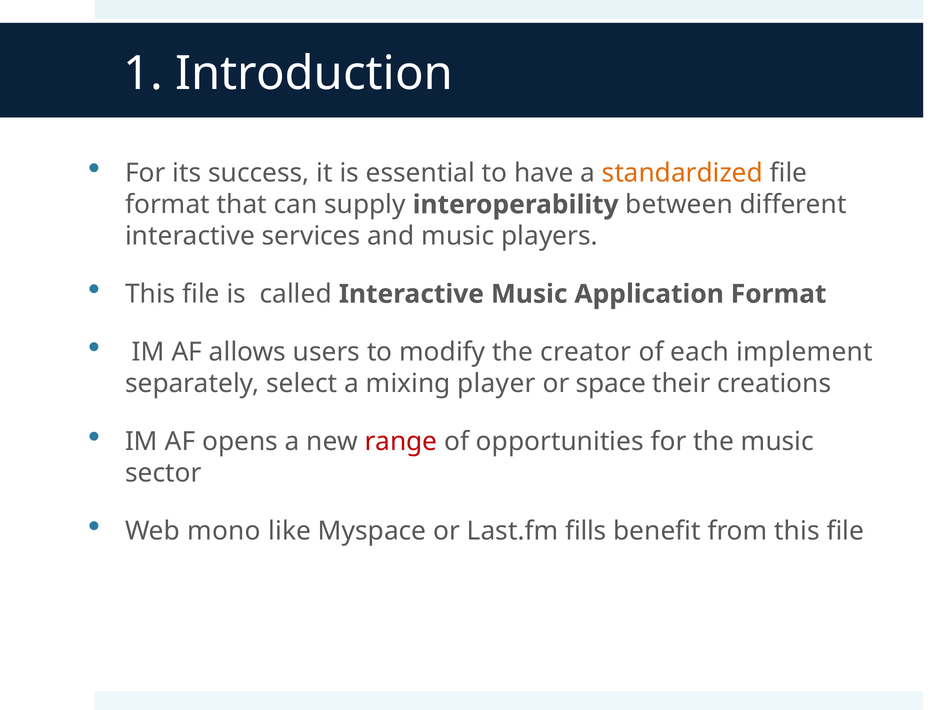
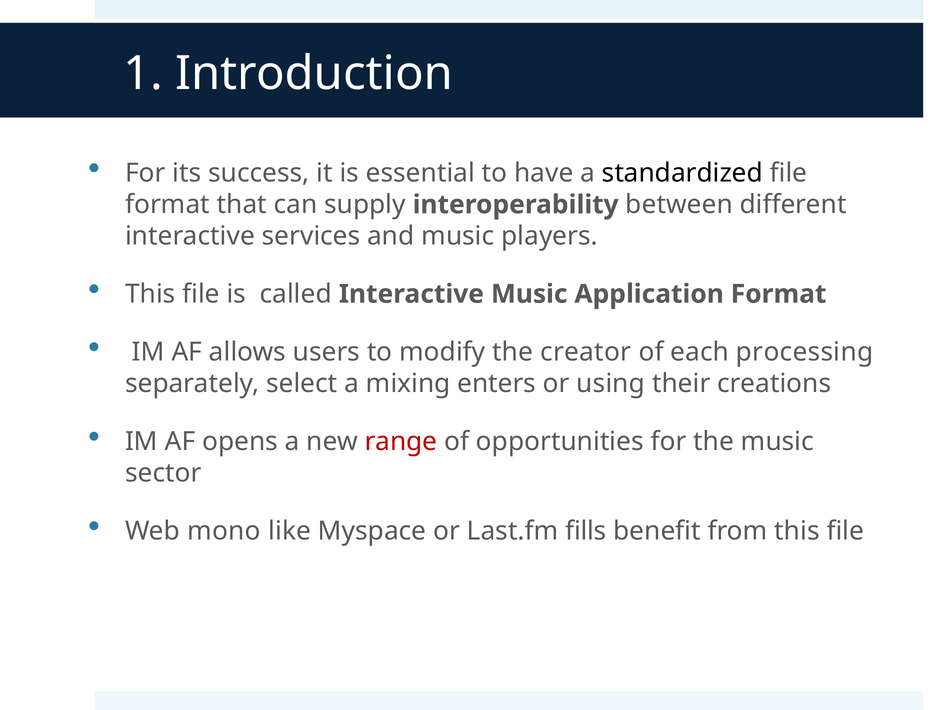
standardized colour: orange -> black
implement: implement -> processing
player: player -> enters
space: space -> using
